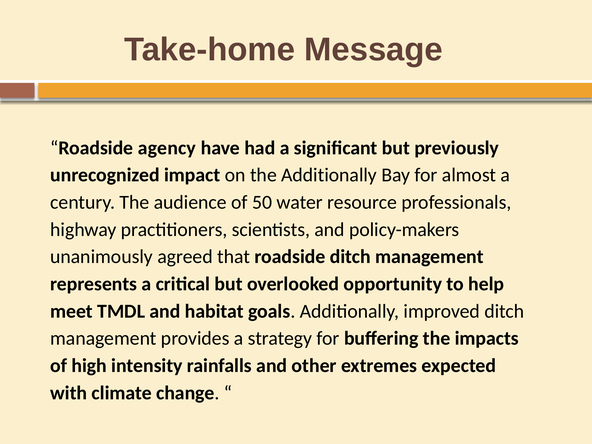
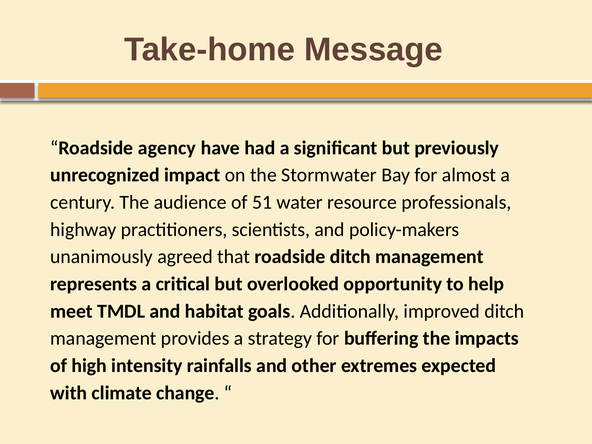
the Additionally: Additionally -> Stormwater
50: 50 -> 51
